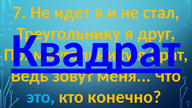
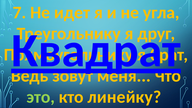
стал: стал -> угла
это colour: light blue -> light green
конечно: конечно -> линейку
